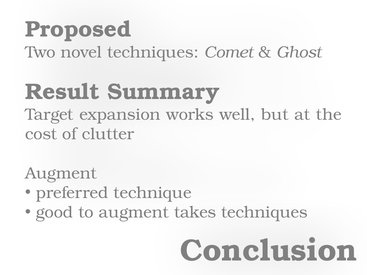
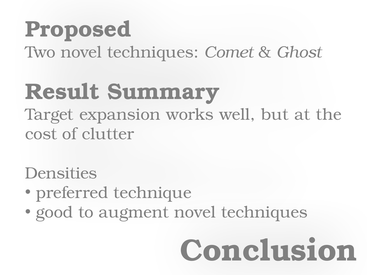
Augment at (61, 173): Augment -> Densities
augment takes: takes -> novel
